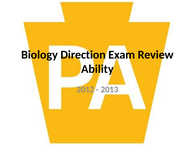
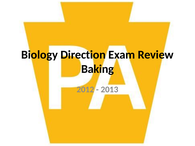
Ability: Ability -> Baking
